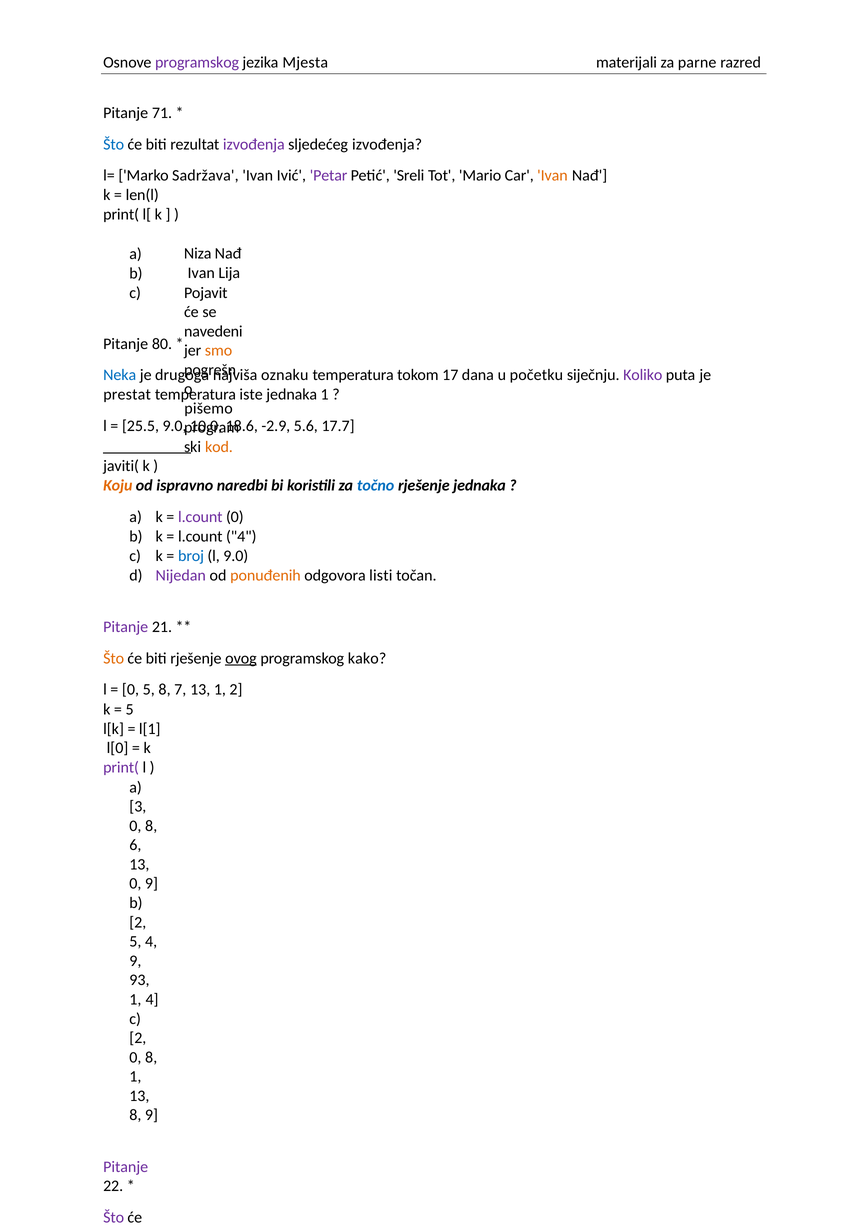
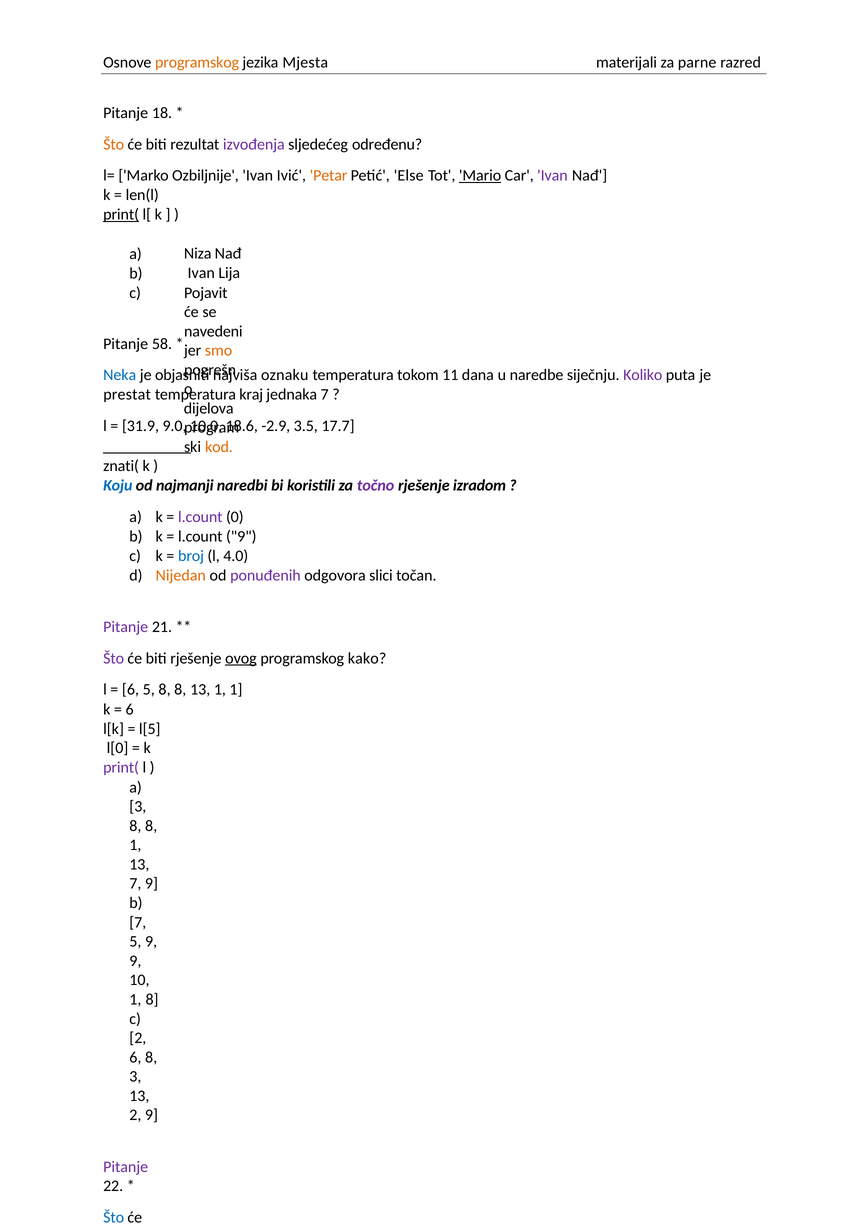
programskog at (197, 62) colour: purple -> orange
Pitanje 71: 71 -> 18
Što at (114, 144) colour: blue -> orange
sljedećeg izvođenja: izvođenja -> određenu
Sadržava: Sadržava -> Ozbiljnije
Petar colour: purple -> orange
Sreli: Sreli -> Else
Mario underline: none -> present
Ivan at (552, 176) colour: orange -> purple
print( at (121, 214) underline: none -> present
80: 80 -> 58
drugoga: drugoga -> objasniti
tokom 17: 17 -> 11
početku: početku -> naredbe
iste: iste -> kraj
jednaka 1: 1 -> 7
pišemo: pišemo -> dijelova
25.5: 25.5 -> 31.9
5.6: 5.6 -> 3.5
javiti(: javiti( -> znati(
Koju colour: orange -> blue
ispravno: ispravno -> najmanji
točno colour: blue -> purple
rješenje jednaka: jednaka -> izradom
l.count 4: 4 -> 9
l 9.0: 9.0 -> 4.0
Nijedan colour: purple -> orange
ponuđenih colour: orange -> purple
listi: listi -> slici
Što at (114, 658) colour: orange -> purple
0 at (131, 690): 0 -> 6
5 8 7: 7 -> 8
1 2: 2 -> 1
5 at (130, 709): 5 -> 6
l[1: l[1 -> l[5
0 at (135, 826): 0 -> 8
6 at (135, 845): 6 -> 1
0 at (135, 883): 0 -> 7
2 at (138, 922): 2 -> 7
5 4: 4 -> 9
93: 93 -> 10
1 4: 4 -> 8
0 at (135, 1057): 0 -> 6
1 at (135, 1077): 1 -> 3
8 at (135, 1115): 8 -> 2
Što at (114, 1217) colour: purple -> blue
